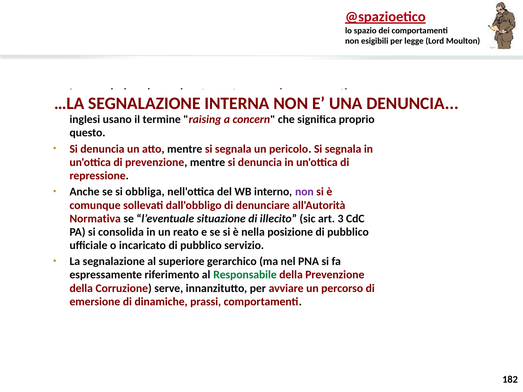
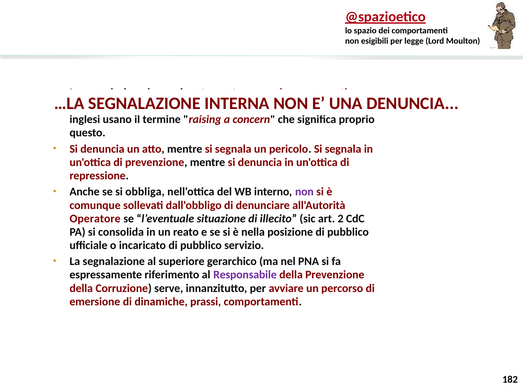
Normativa: Normativa -> Operatore
3: 3 -> 2
Responsabile colour: green -> purple
